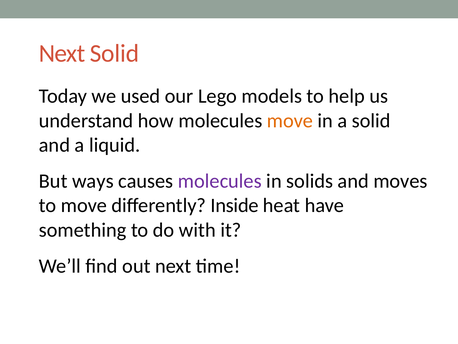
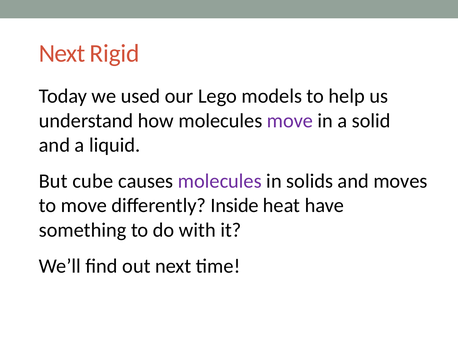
Next Solid: Solid -> Rigid
move at (290, 121) colour: orange -> purple
ways: ways -> cube
